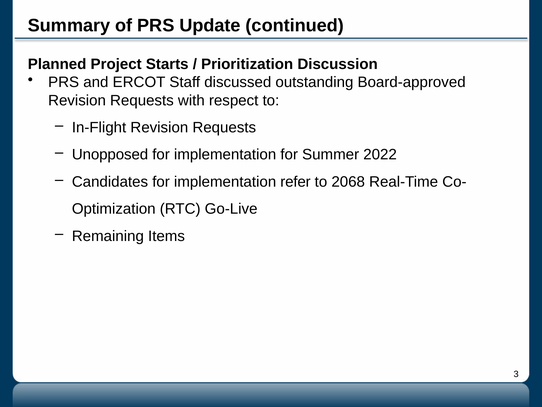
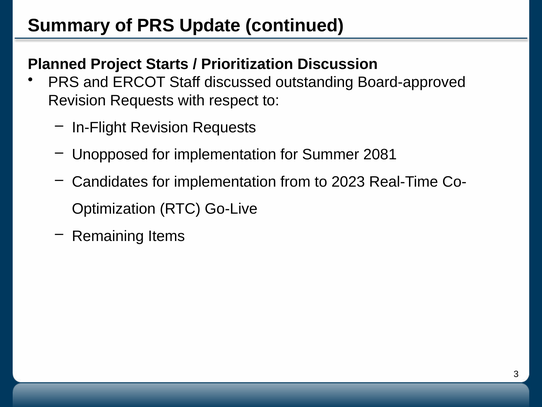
2022: 2022 -> 2081
refer: refer -> from
2068: 2068 -> 2023
